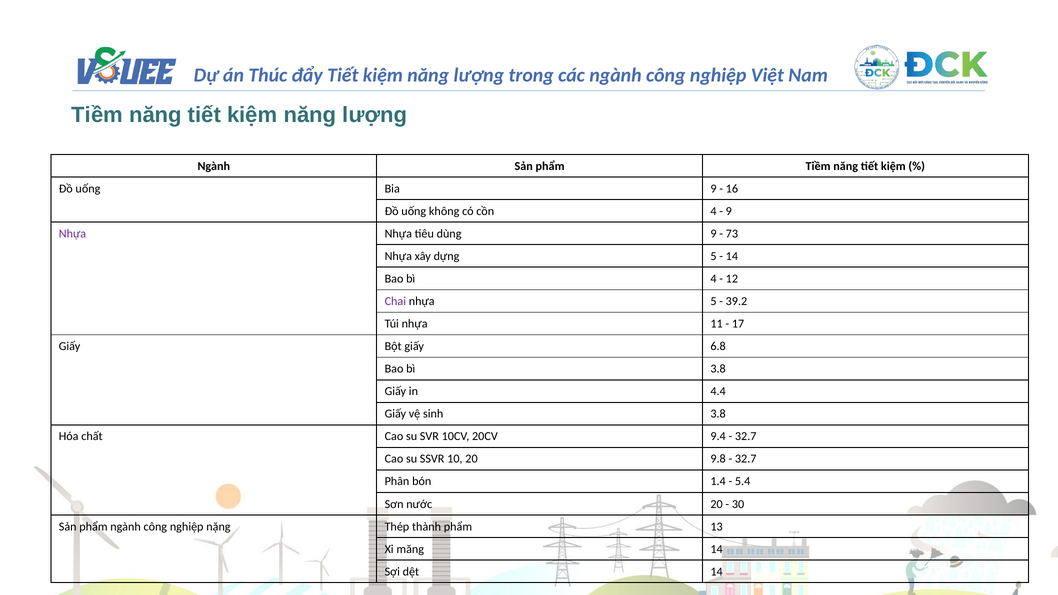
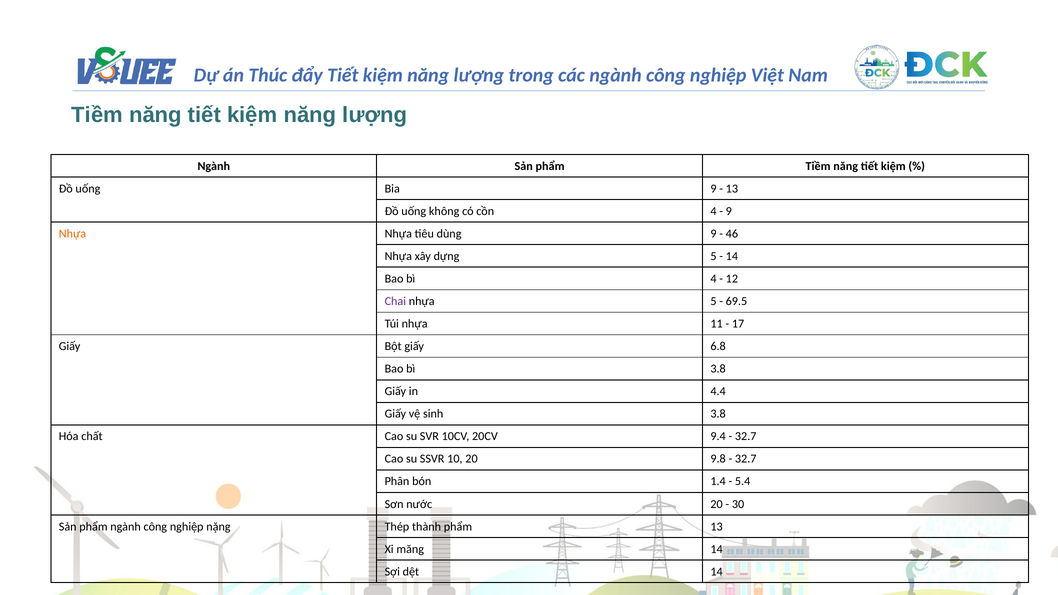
16 at (732, 189): 16 -> 13
Nhựa at (72, 234) colour: purple -> orange
73: 73 -> 46
39.2: 39.2 -> 69.5
